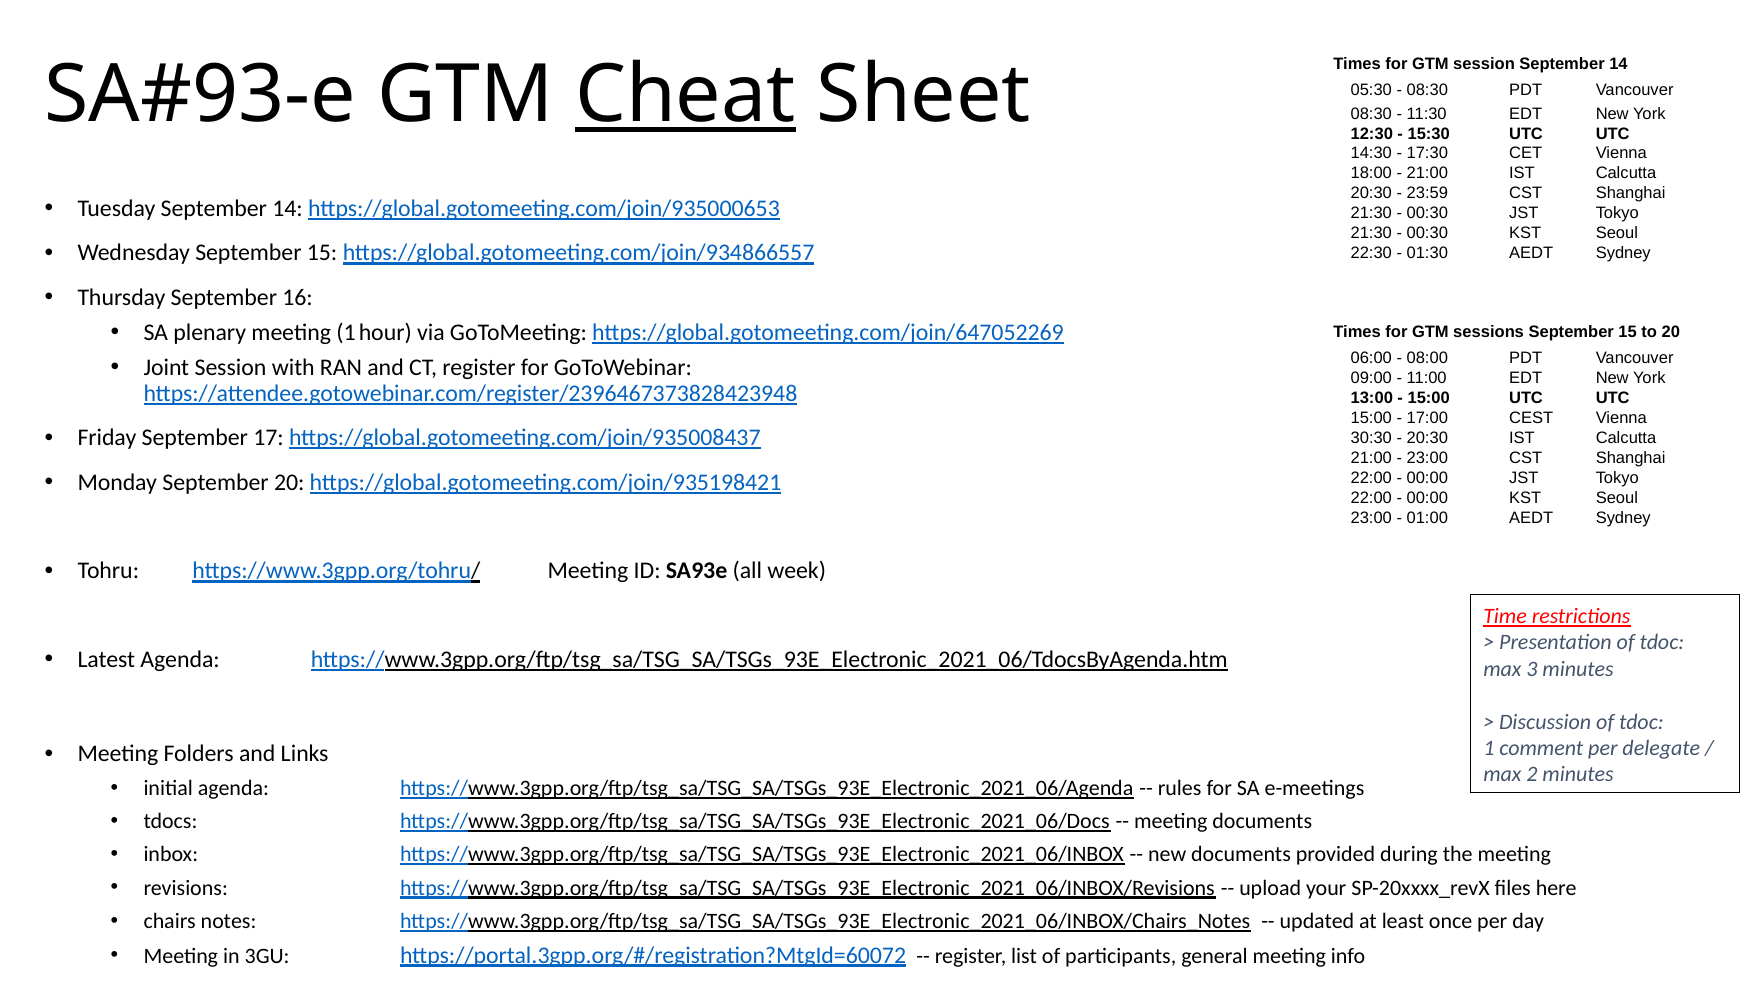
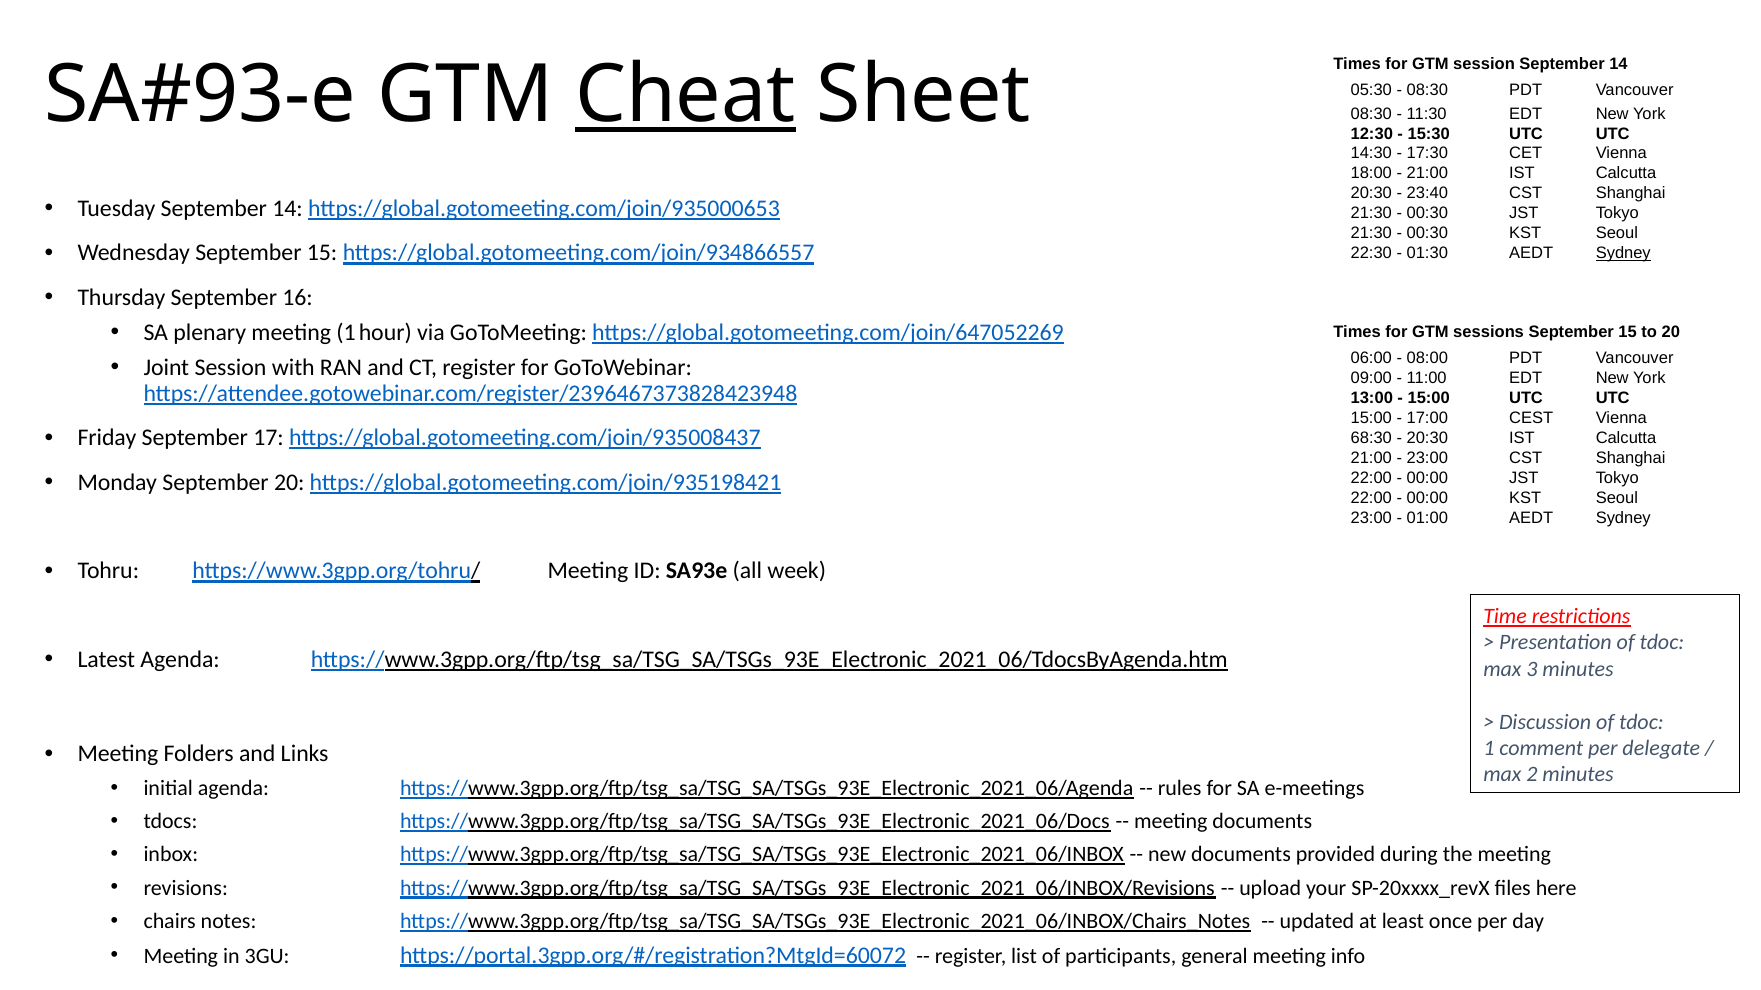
23:59: 23:59 -> 23:40
Sydney at (1623, 253) underline: none -> present
30:30: 30:30 -> 68:30
